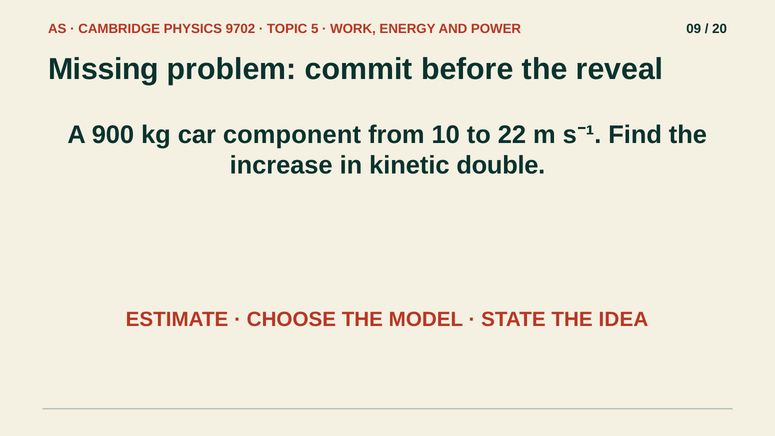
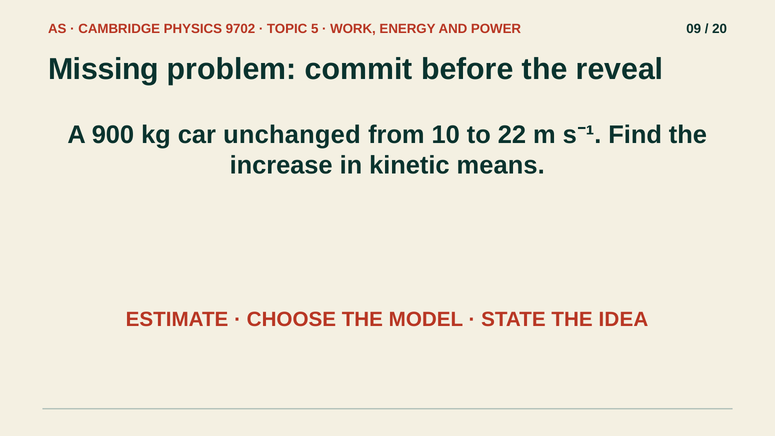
component: component -> unchanged
double: double -> means
